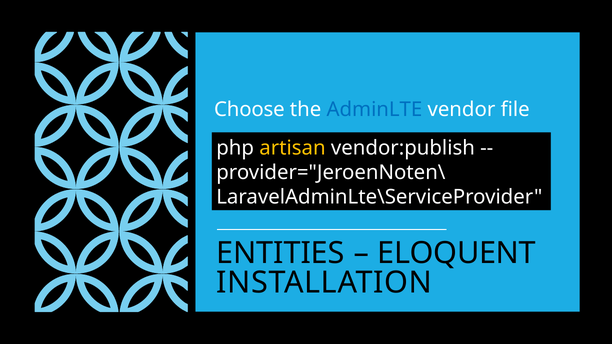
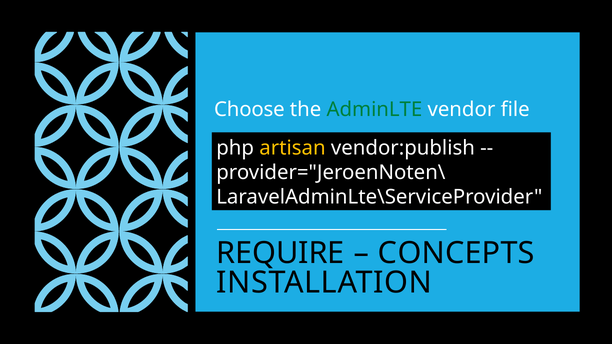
AdminLTE colour: blue -> green
ENTITIES: ENTITIES -> REQUIRE
ELOQUENT: ELOQUENT -> CONCEPTS
